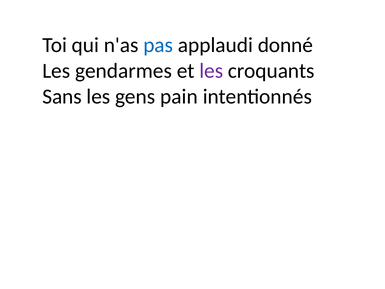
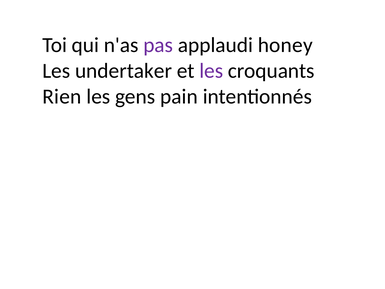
pas colour: blue -> purple
donné: donné -> honey
gendarmes: gendarmes -> undertaker
Sans: Sans -> Rien
